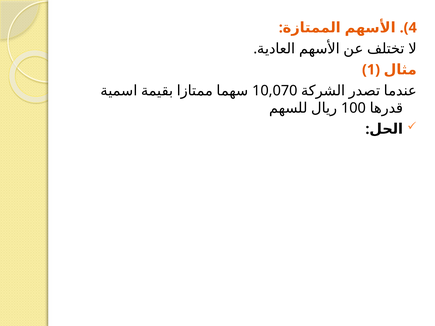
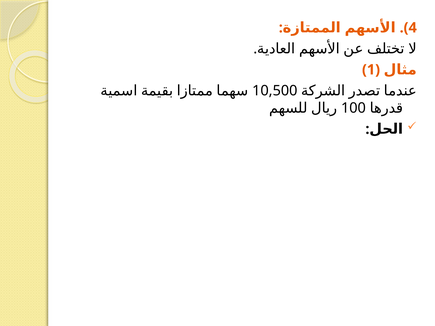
10,070: 10,070 -> 10,500
